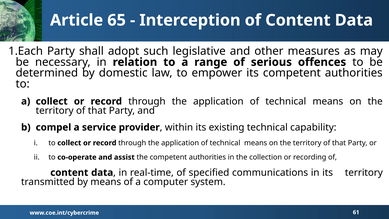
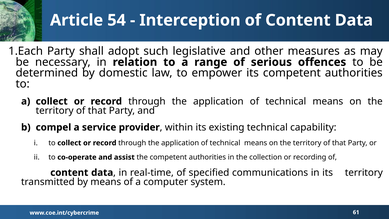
65: 65 -> 54
